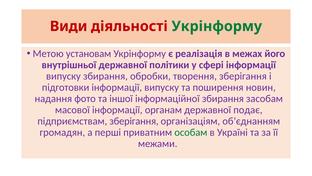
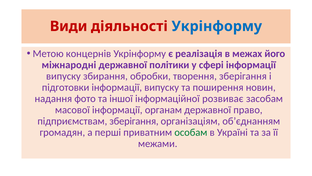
Укрінформу at (217, 26) colour: green -> blue
установам: установам -> концернів
внутрішньої: внутрішньої -> міжнародні
інформаційної збирання: збирання -> розвиває
подає: подає -> право
